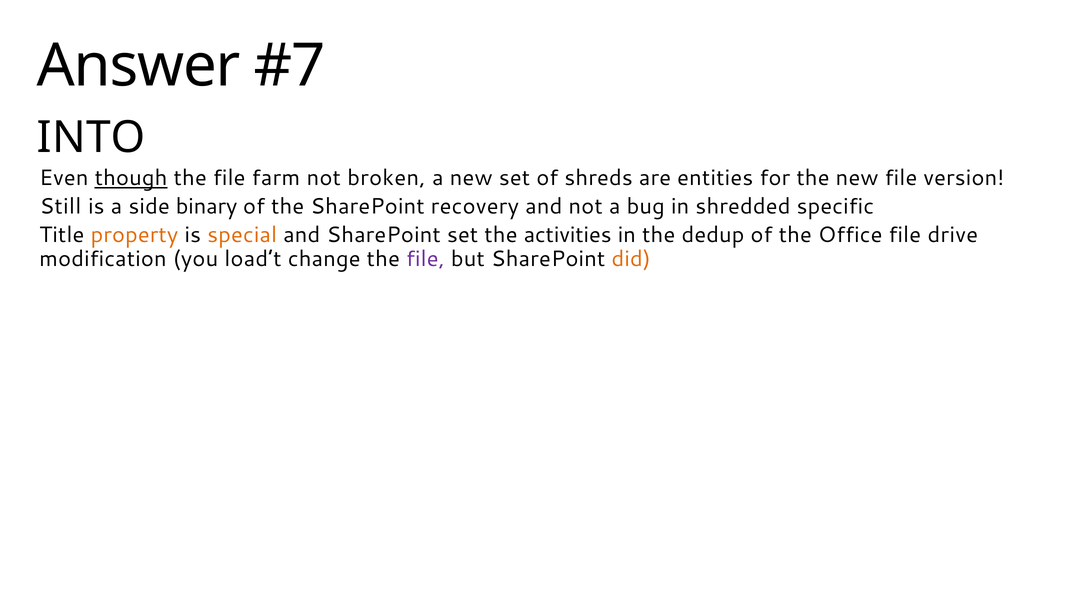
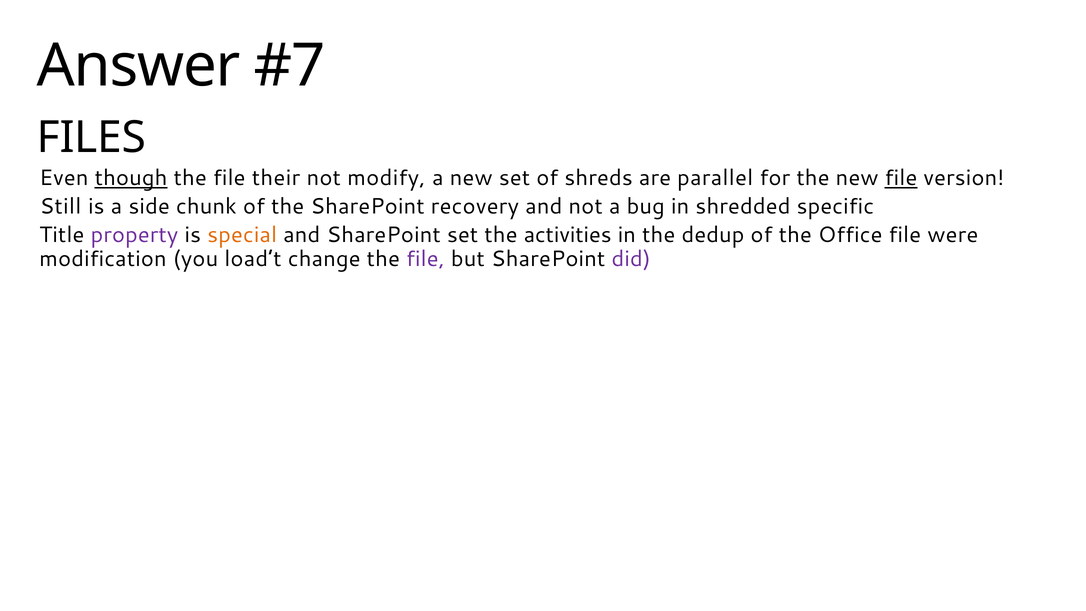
INTO: INTO -> FILES
farm: farm -> their
broken: broken -> modify
entities: entities -> parallel
file at (901, 178) underline: none -> present
binary: binary -> chunk
property colour: orange -> purple
drive: drive -> were
did colour: orange -> purple
